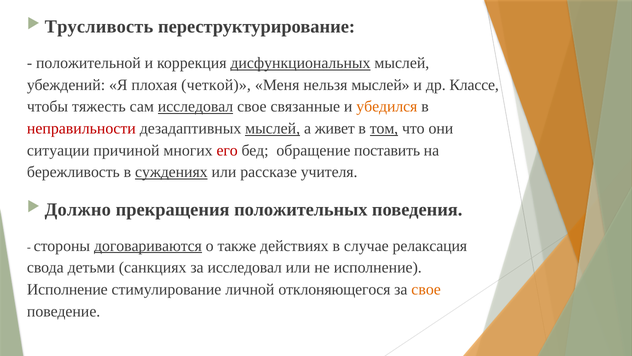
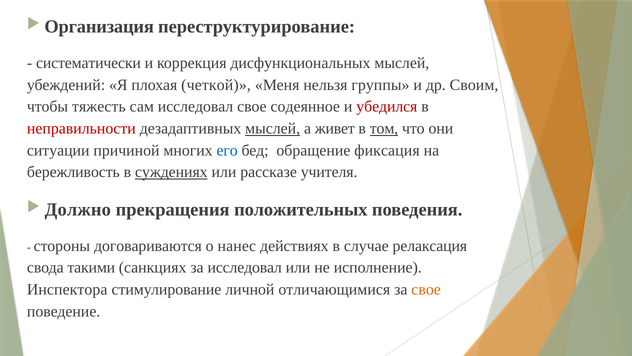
Трусливость: Трусливость -> Организация
положительной: положительной -> систематически
дисфункциональных underline: present -> none
нельзя мыслей: мыслей -> группы
Классе: Классе -> Своим
исследовал at (196, 107) underline: present -> none
связанные: связанные -> содеянное
убедился colour: orange -> red
его colour: red -> blue
поставить: поставить -> фиксация
договариваются underline: present -> none
также: также -> нанес
детьми: детьми -> такими
Исполнение at (67, 289): Исполнение -> Инспектора
отклоняющегося: отклоняющегося -> отличающимися
